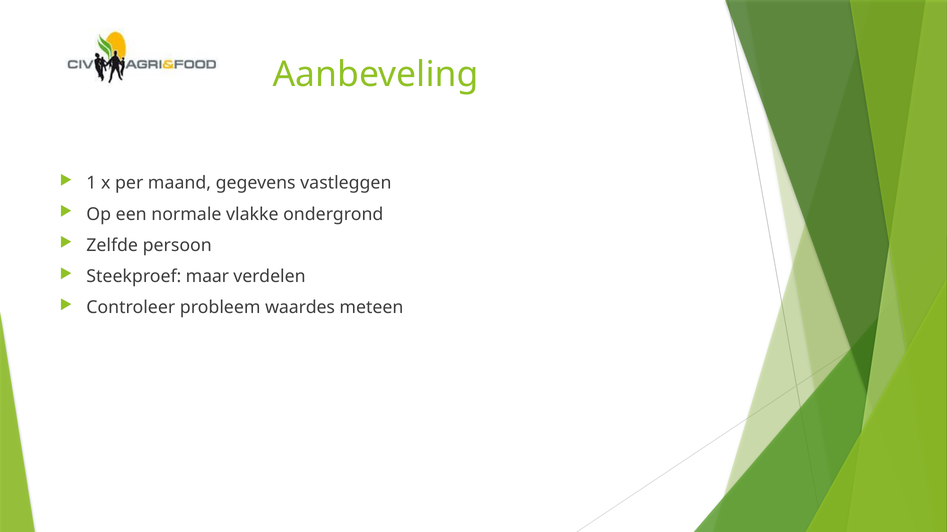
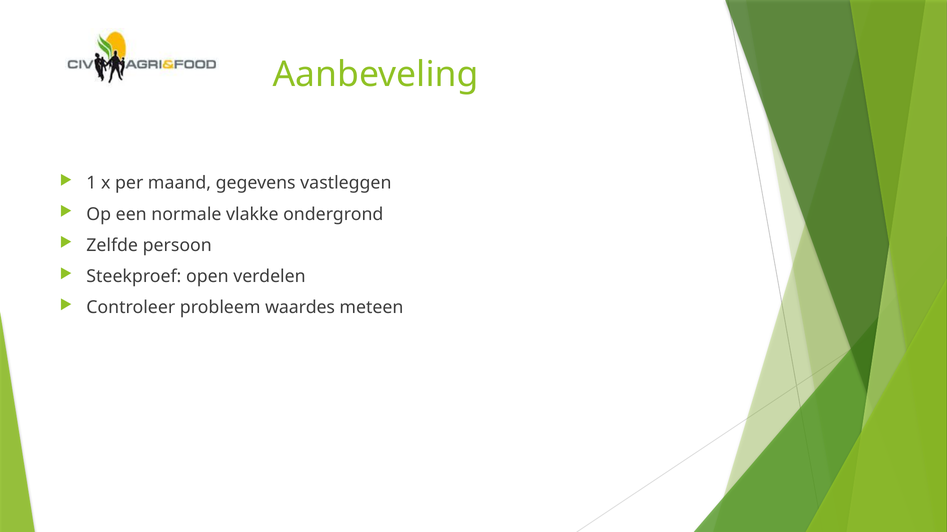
maar: maar -> open
